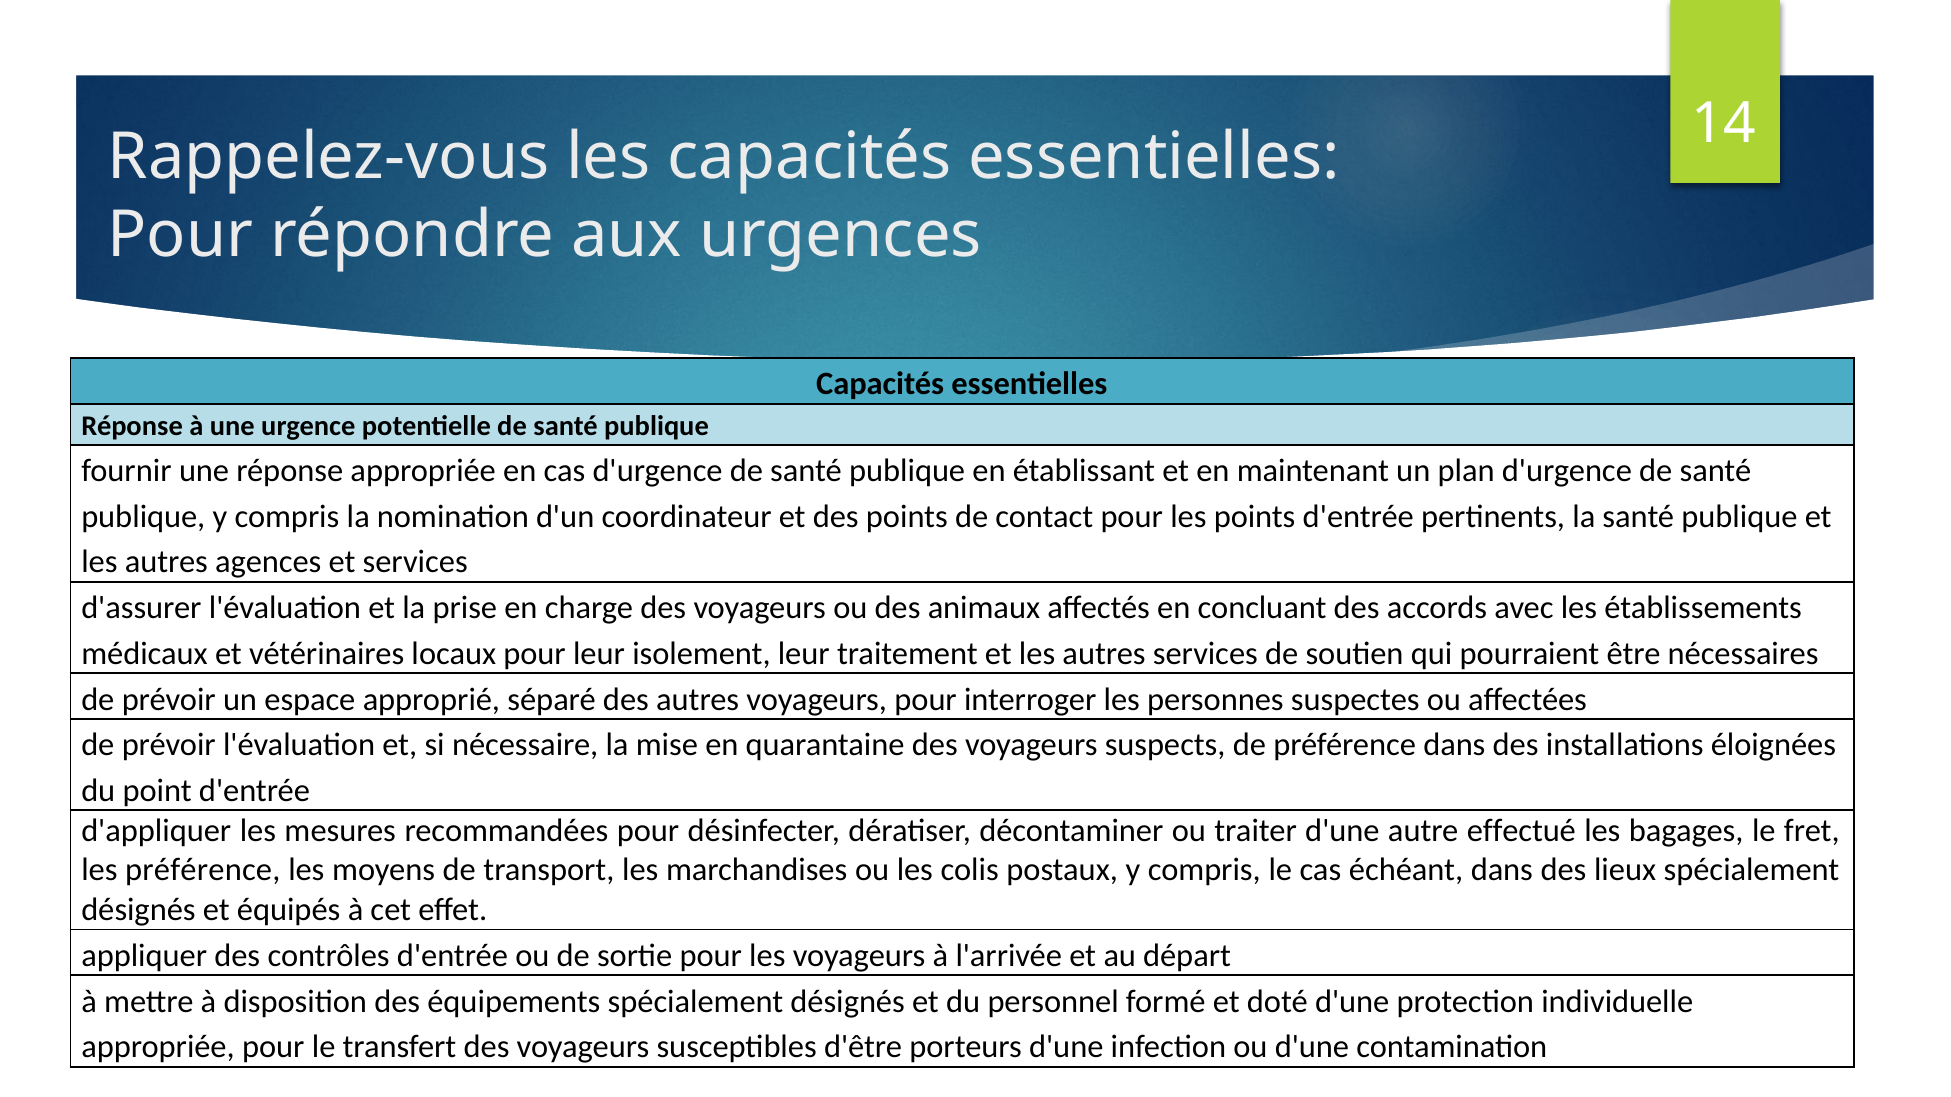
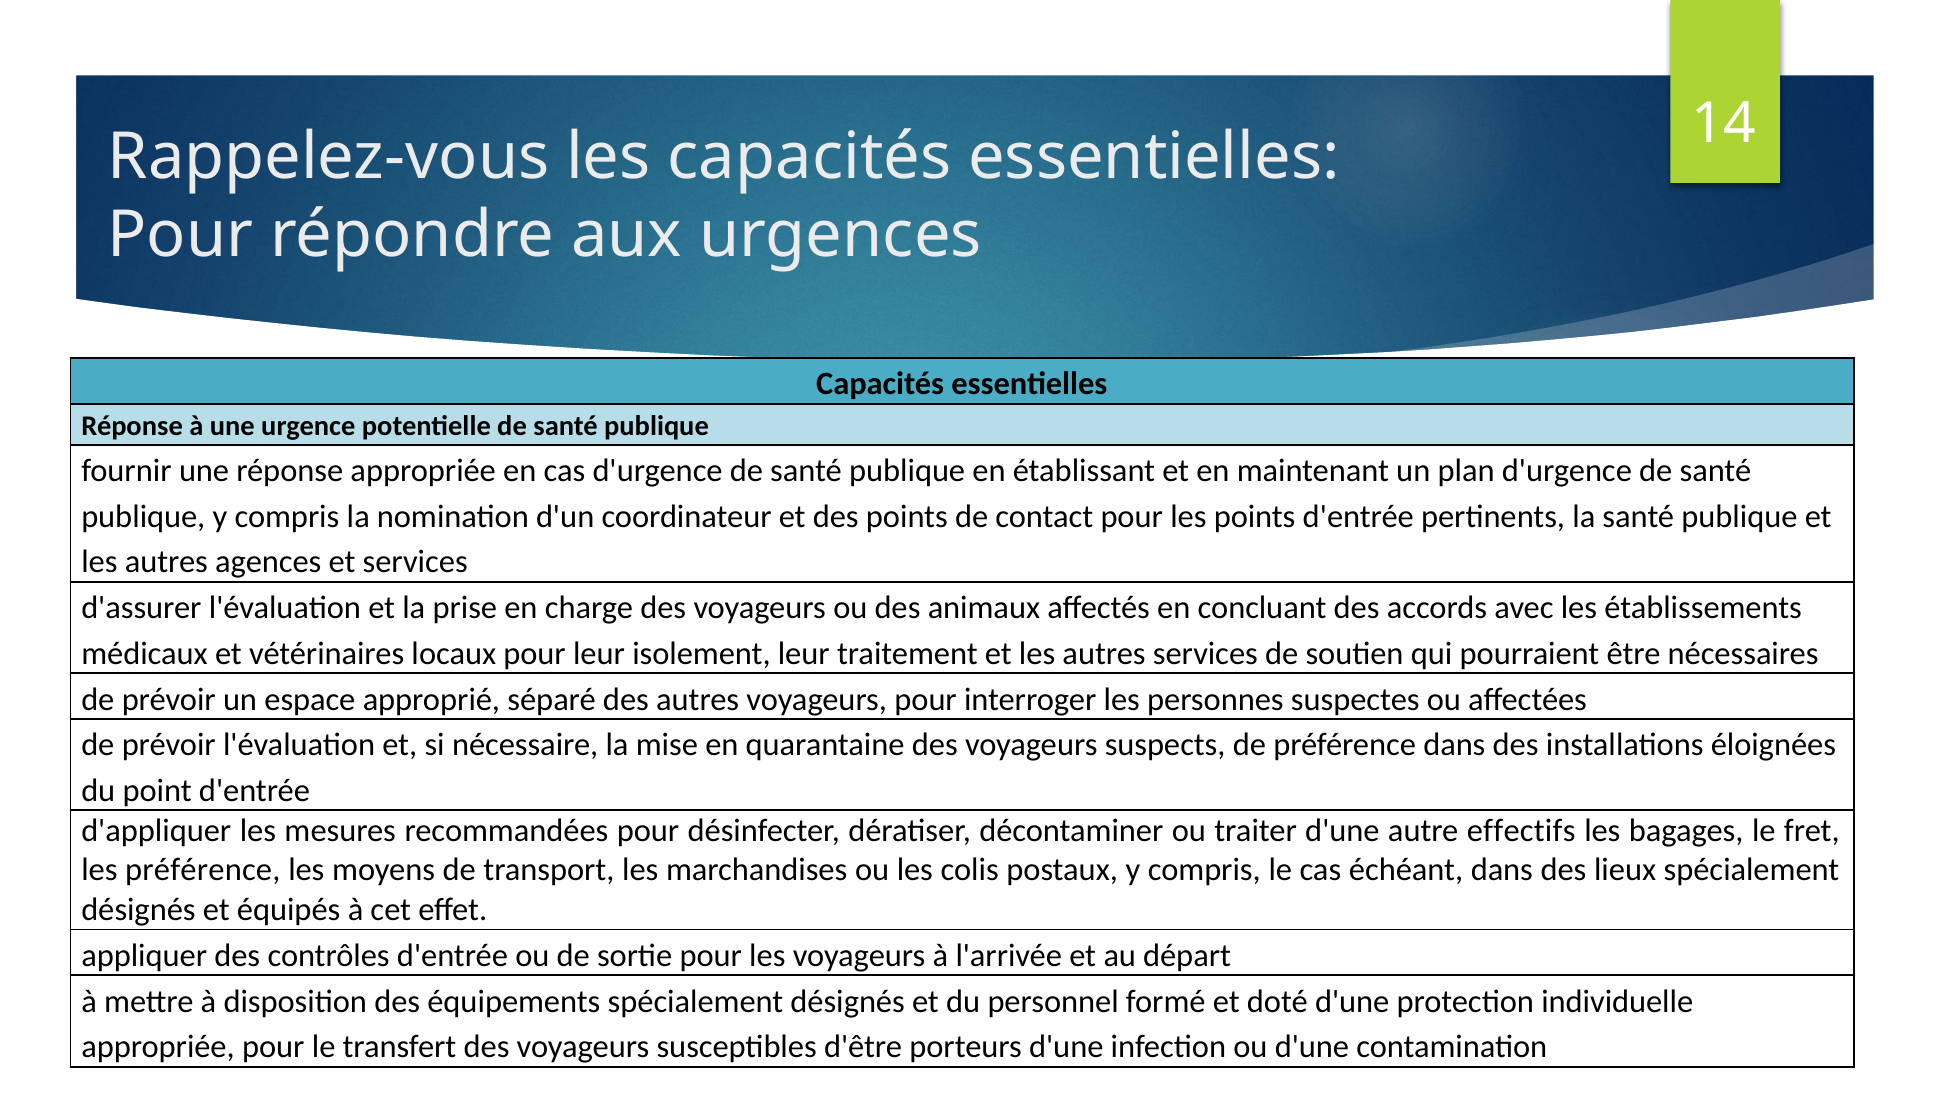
effectué: effectué -> effectifs
